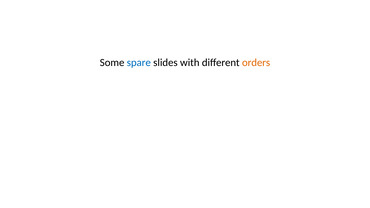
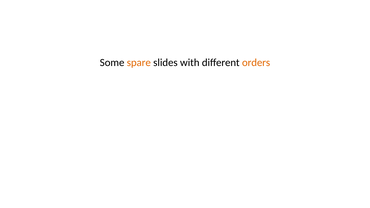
spare colour: blue -> orange
